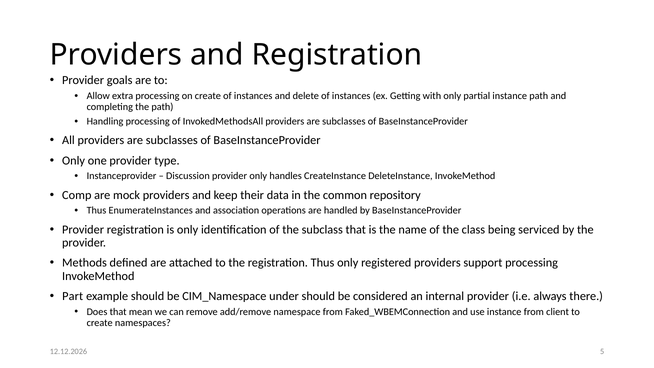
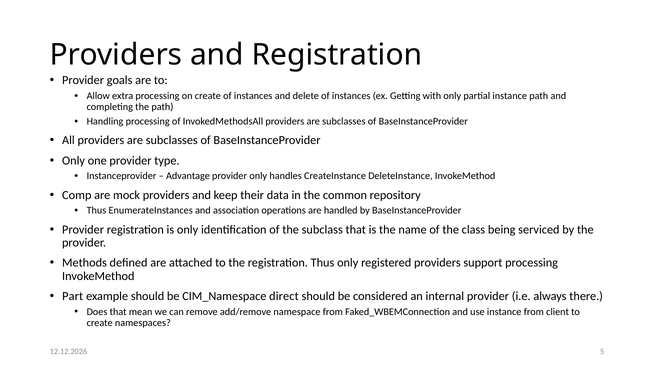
Discussion: Discussion -> Advantage
under: under -> direct
